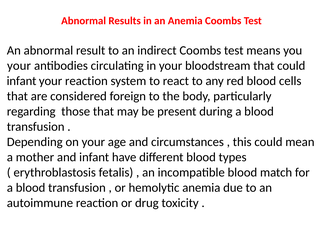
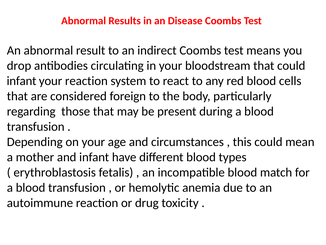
an Anemia: Anemia -> Disease
your at (19, 65): your -> drop
